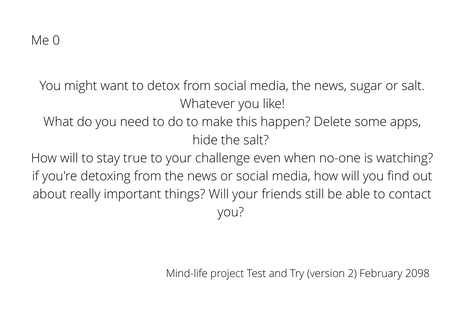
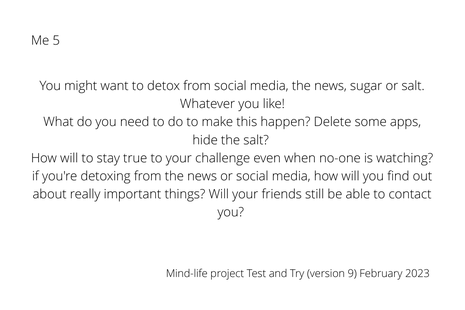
0: 0 -> 5
2: 2 -> 9
2098: 2098 -> 2023
